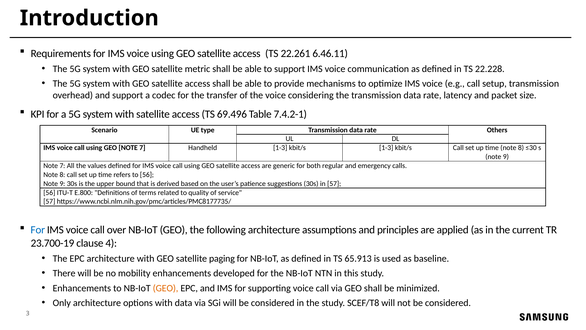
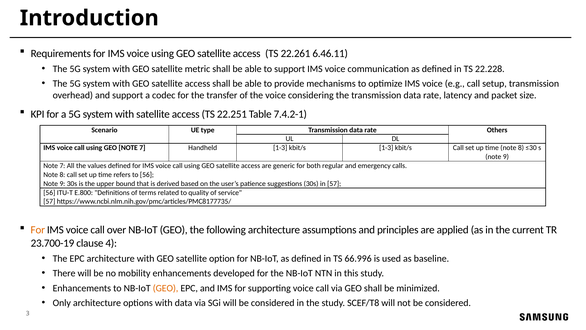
69.496: 69.496 -> 22.251
For at (38, 230) colour: blue -> orange
paging: paging -> option
65.913: 65.913 -> 66.996
